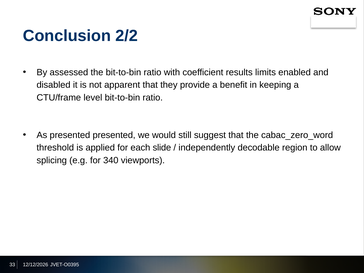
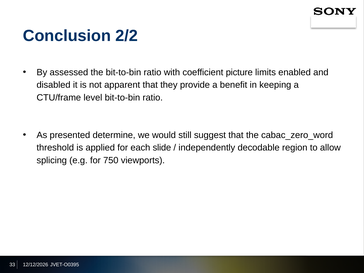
results: results -> picture
presented presented: presented -> determine
340: 340 -> 750
